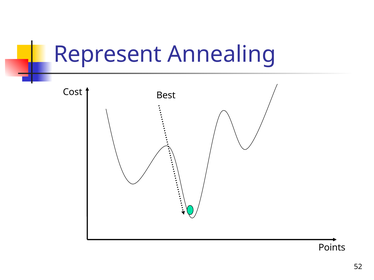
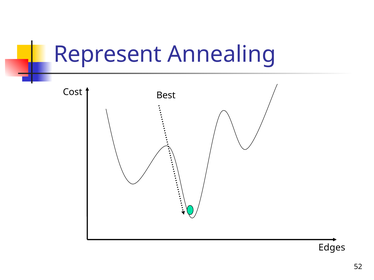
Points: Points -> Edges
